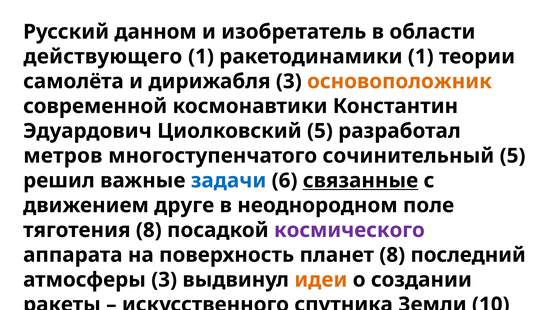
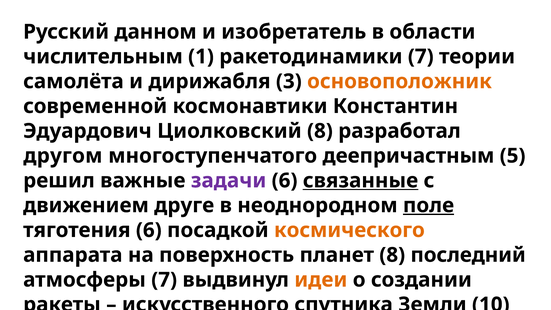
действующего: действующего -> числительным
ракетодинамики 1: 1 -> 7
Циолковский 5: 5 -> 8
метров: метров -> другом
сочинительный: сочинительный -> деепричастным
задачи colour: blue -> purple
поле underline: none -> present
тяготения 8: 8 -> 6
космического colour: purple -> orange
атмосферы 3: 3 -> 7
